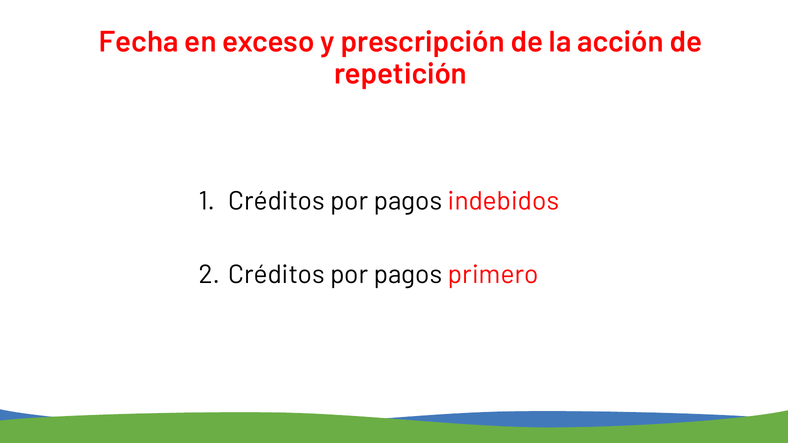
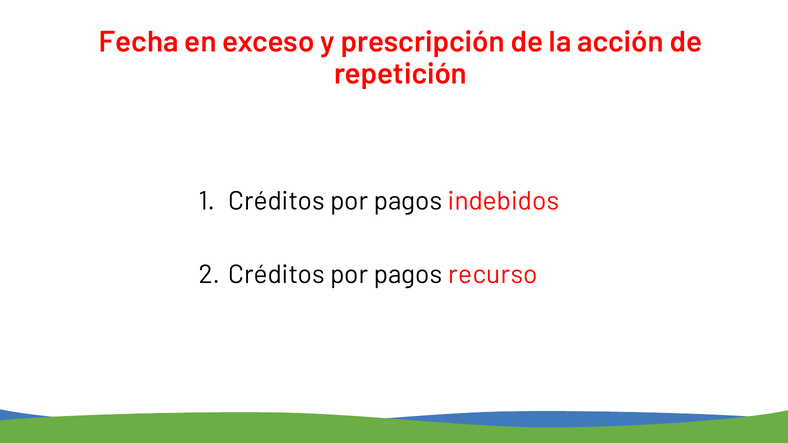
primero: primero -> recurso
